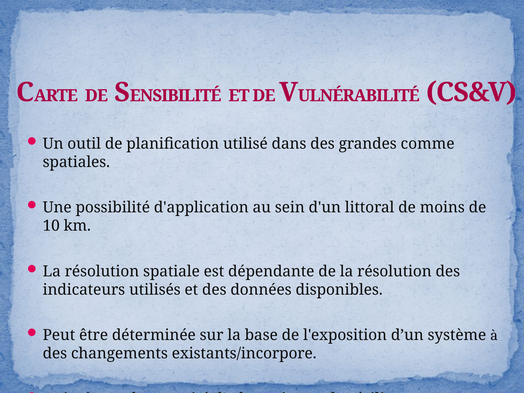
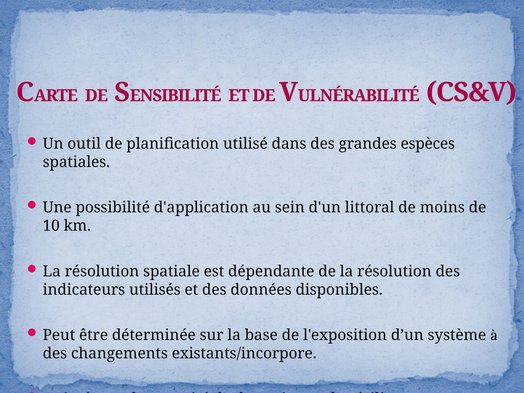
comme: comme -> espèces
